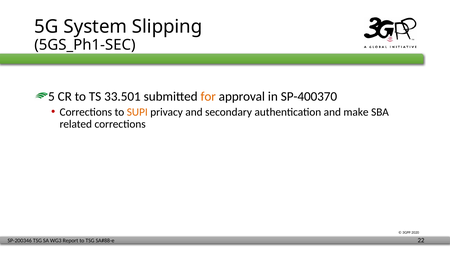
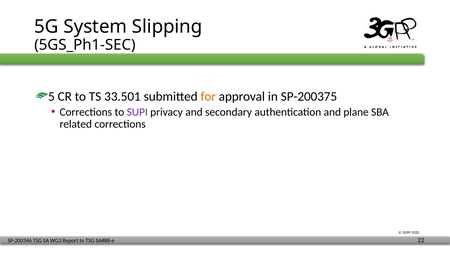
SP-400370: SP-400370 -> SP-200375
SUPI colour: orange -> purple
make: make -> plane
